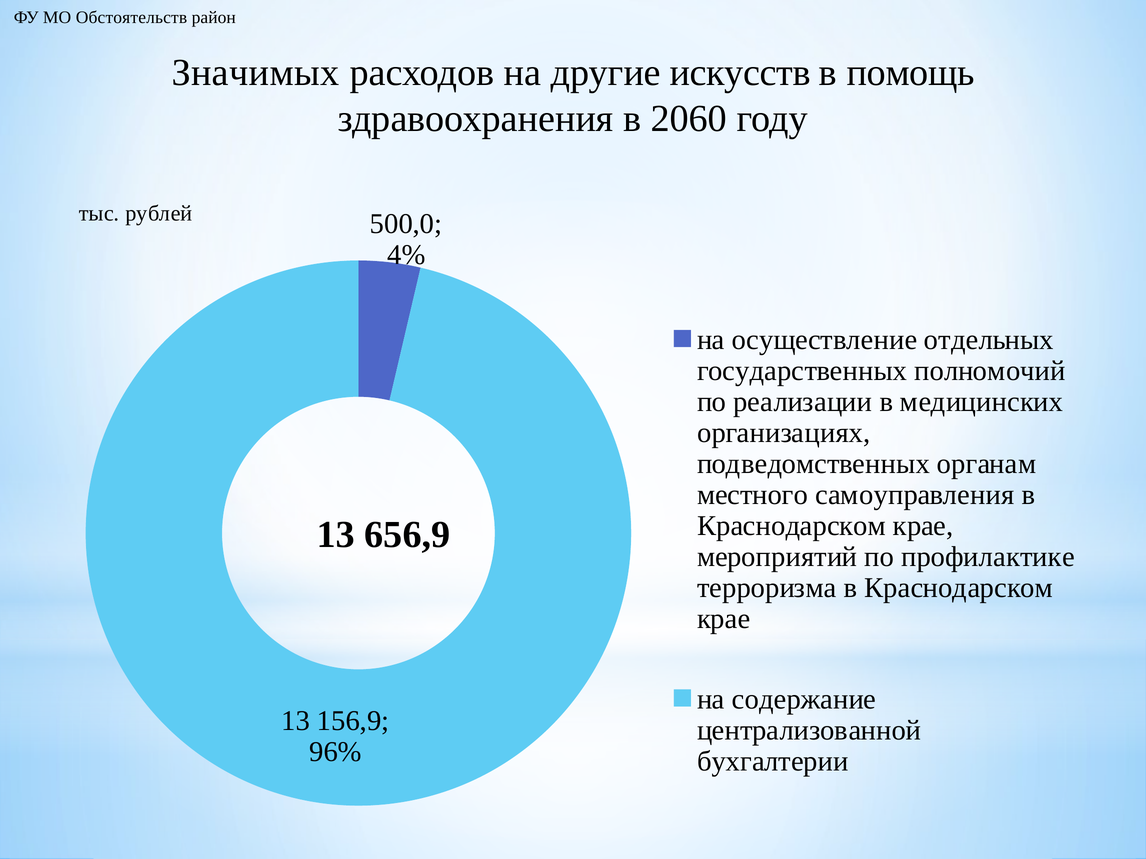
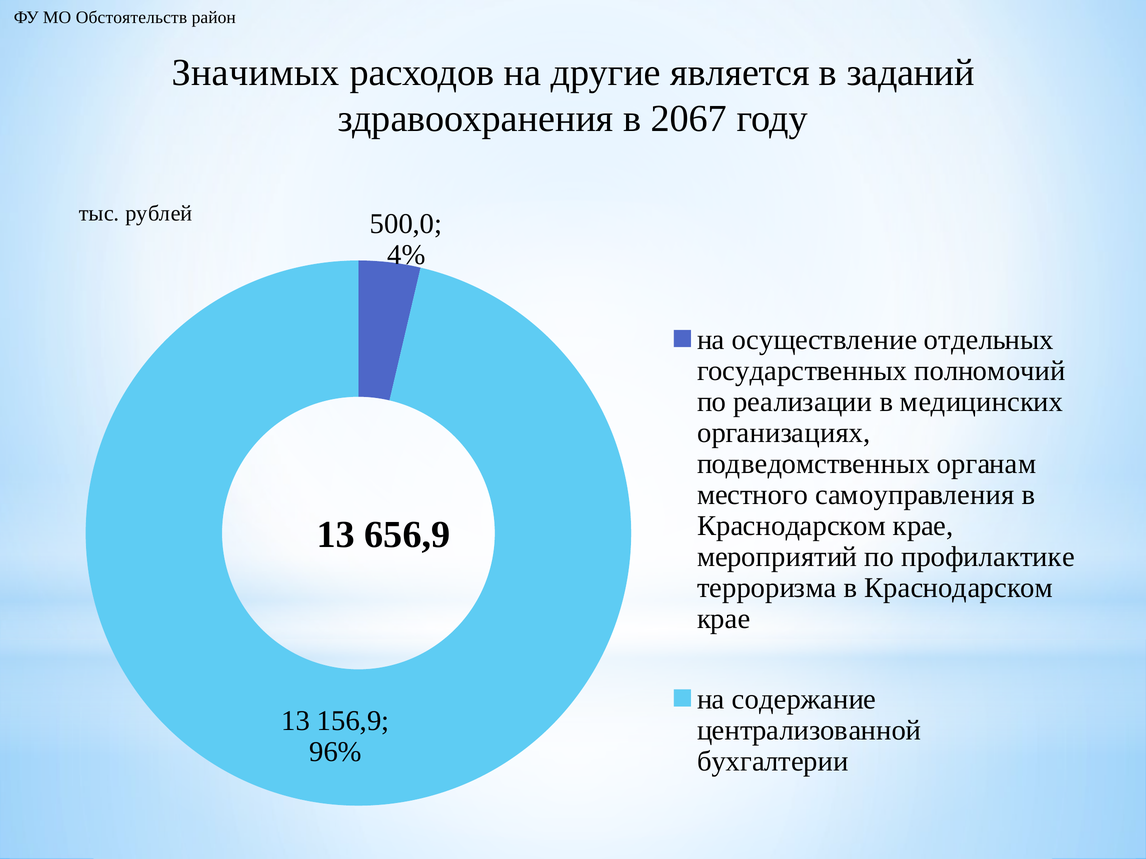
искусств: искусств -> является
помощь: помощь -> заданий
2060: 2060 -> 2067
